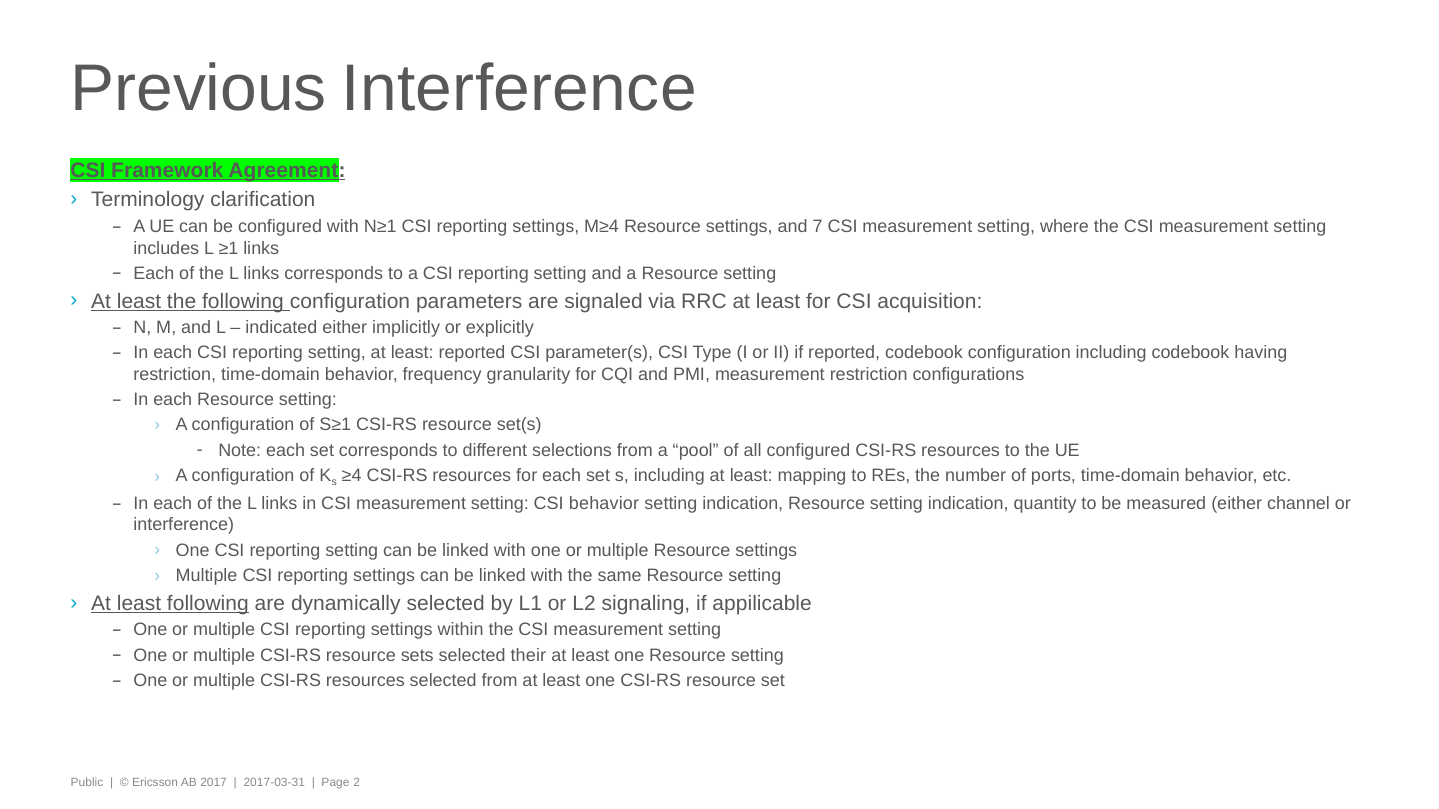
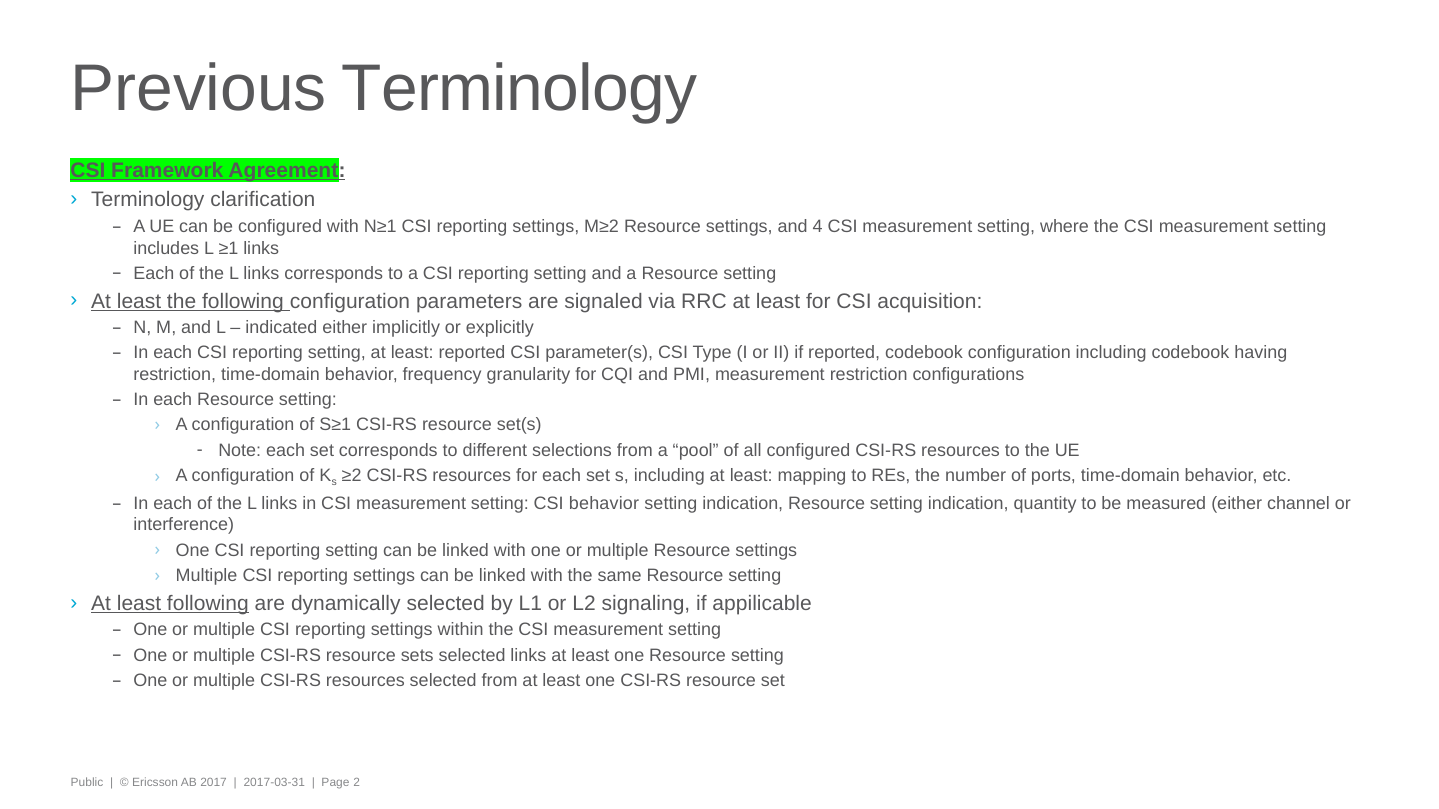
Previous Interference: Interference -> Terminology
M≥4: M≥4 -> M≥2
7: 7 -> 4
≥4: ≥4 -> ≥2
selected their: their -> links
